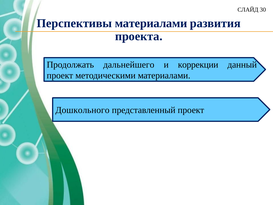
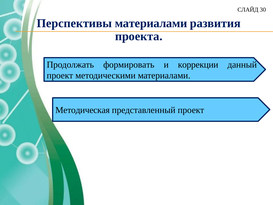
дальнейшего: дальнейшего -> формировать
Дошкольного: Дошкольного -> Методическая
